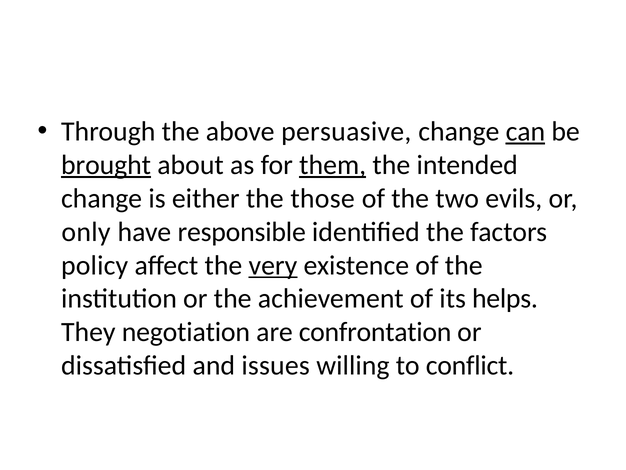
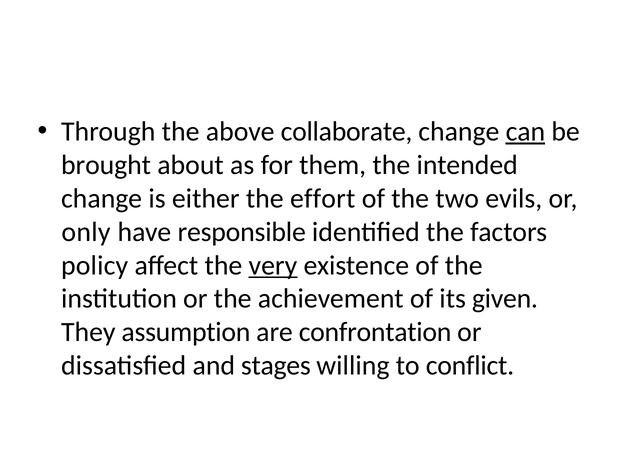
persuasive: persuasive -> collaborate
brought underline: present -> none
them underline: present -> none
those: those -> effort
helps: helps -> given
negotiation: negotiation -> assumption
issues: issues -> stages
